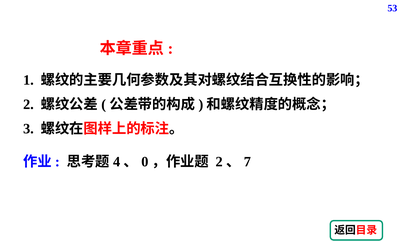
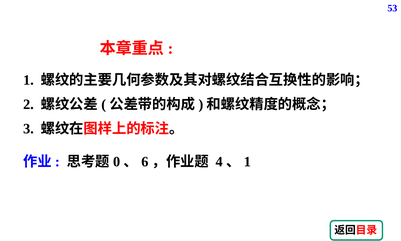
4: 4 -> 0
0: 0 -> 6
2 at (219, 161): 2 -> 4
7 at (247, 161): 7 -> 1
